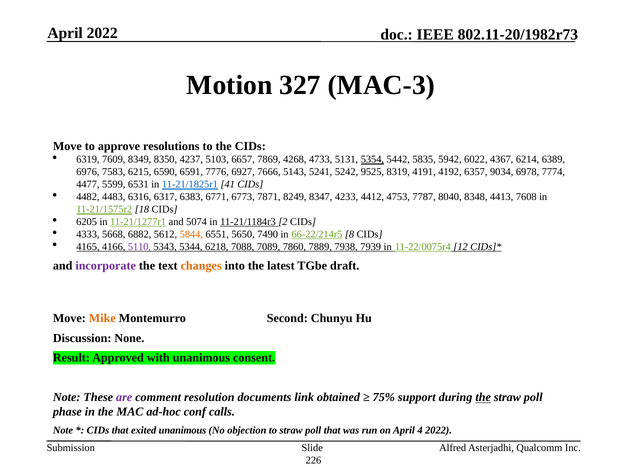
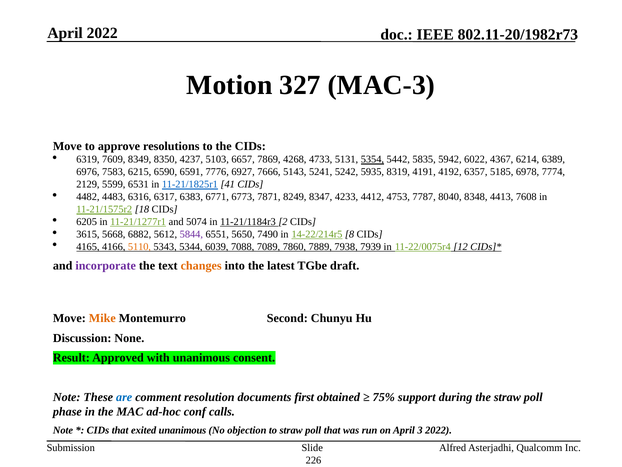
9525: 9525 -> 5935
9034: 9034 -> 5185
4477: 4477 -> 2129
4333: 4333 -> 3615
5844 colour: orange -> purple
66-22/214r5: 66-22/214r5 -> 14-22/214r5
5110 colour: purple -> orange
6218: 6218 -> 6039
are colour: purple -> blue
link: link -> first
the at (483, 397) underline: present -> none
4: 4 -> 3
